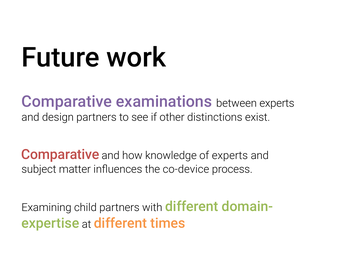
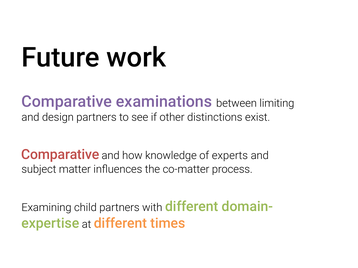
between experts: experts -> limiting
co-device: co-device -> co-matter
